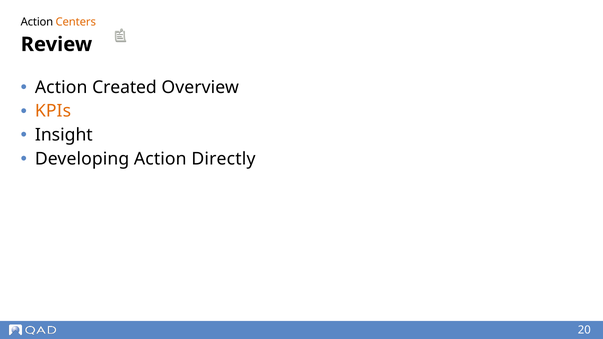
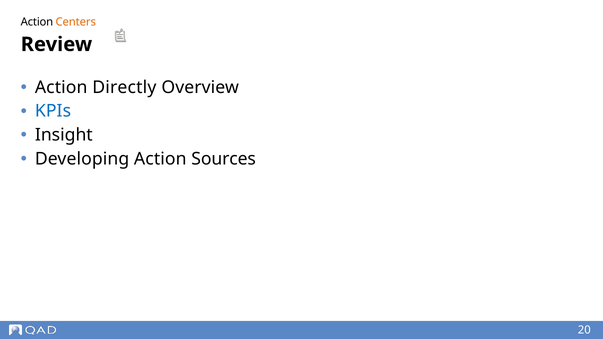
Created: Created -> Directly
KPIs colour: orange -> blue
Directly: Directly -> Sources
